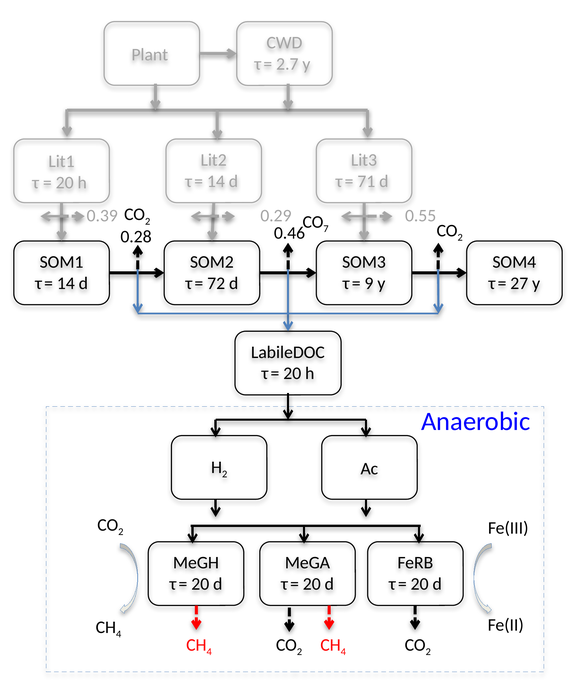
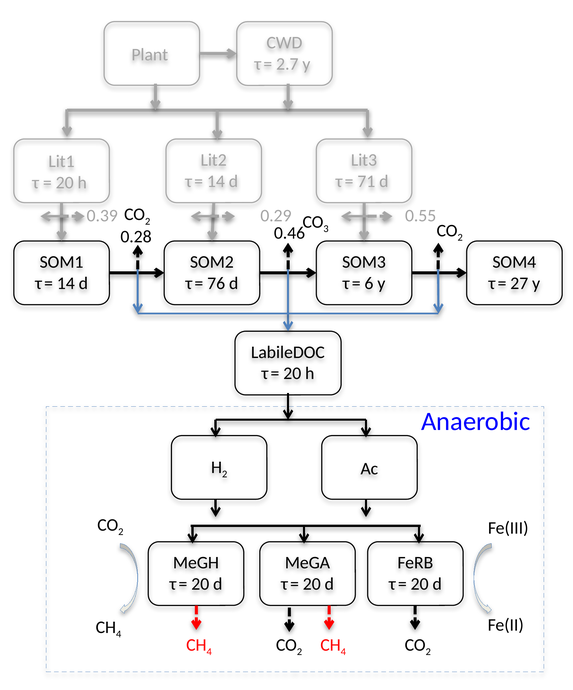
7: 7 -> 3
72: 72 -> 76
9: 9 -> 6
